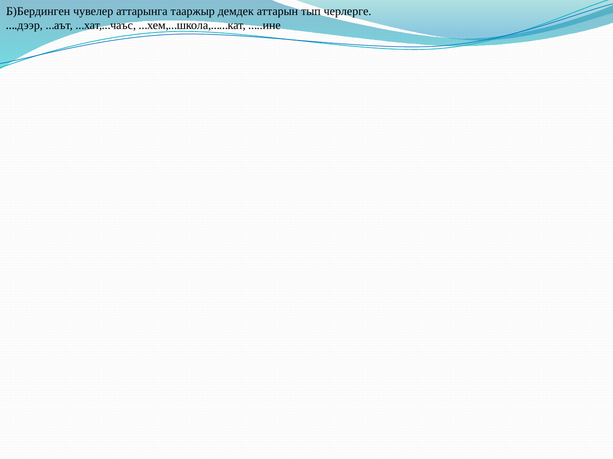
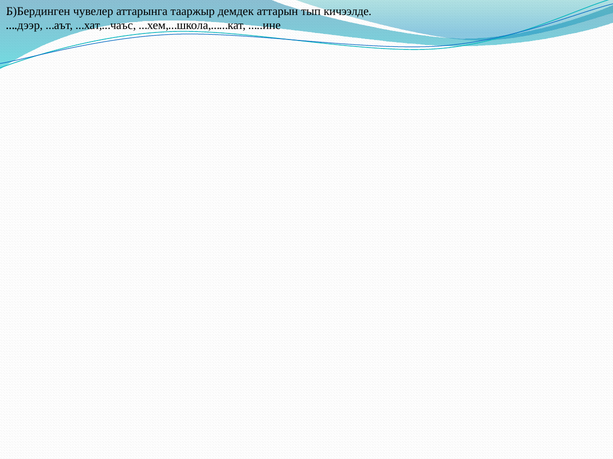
черлерге: черлерге -> кичээлде
